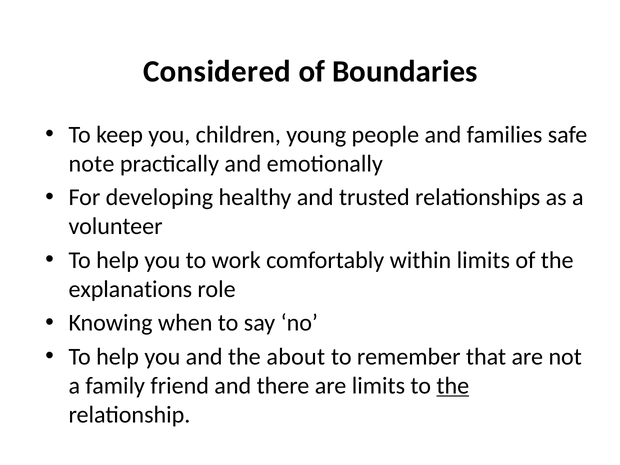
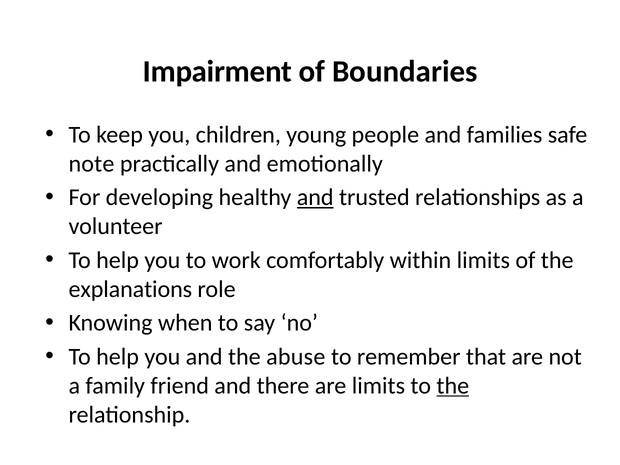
Considered: Considered -> Impairment
and at (315, 197) underline: none -> present
about: about -> abuse
